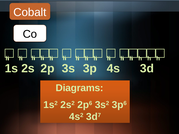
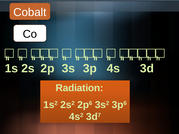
Diagrams: Diagrams -> Radiation
